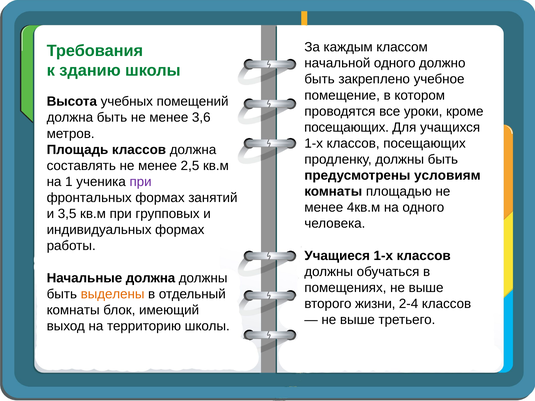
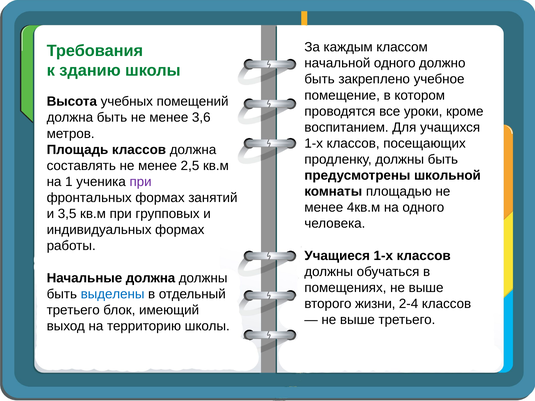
посещающих at (347, 127): посещающих -> воспитанием
условиям: условиям -> школьной
выделены colour: orange -> blue
комнаты at (73, 310): комнаты -> третьего
